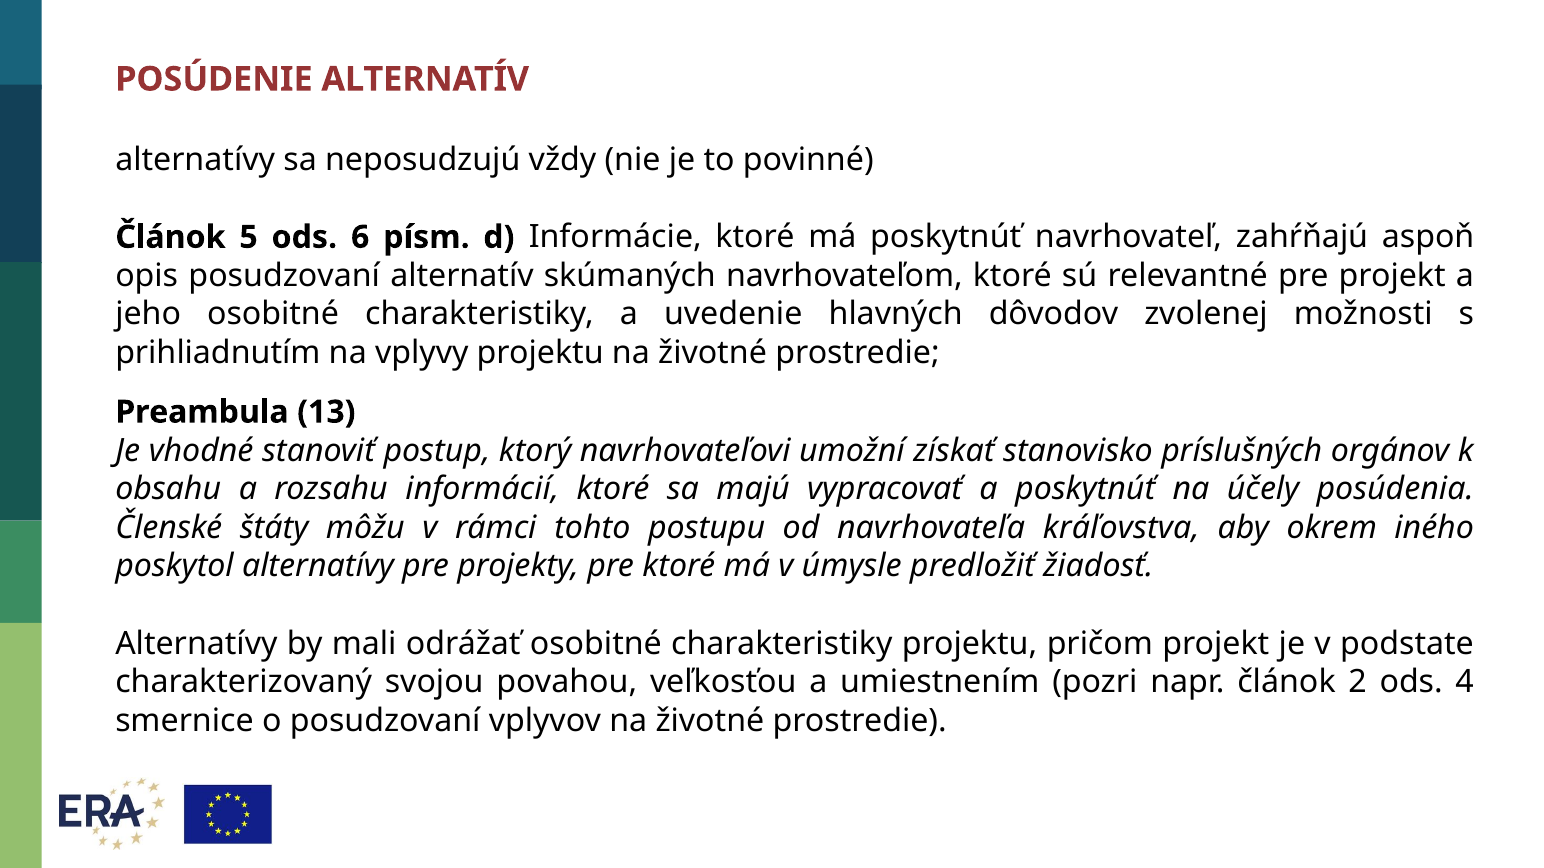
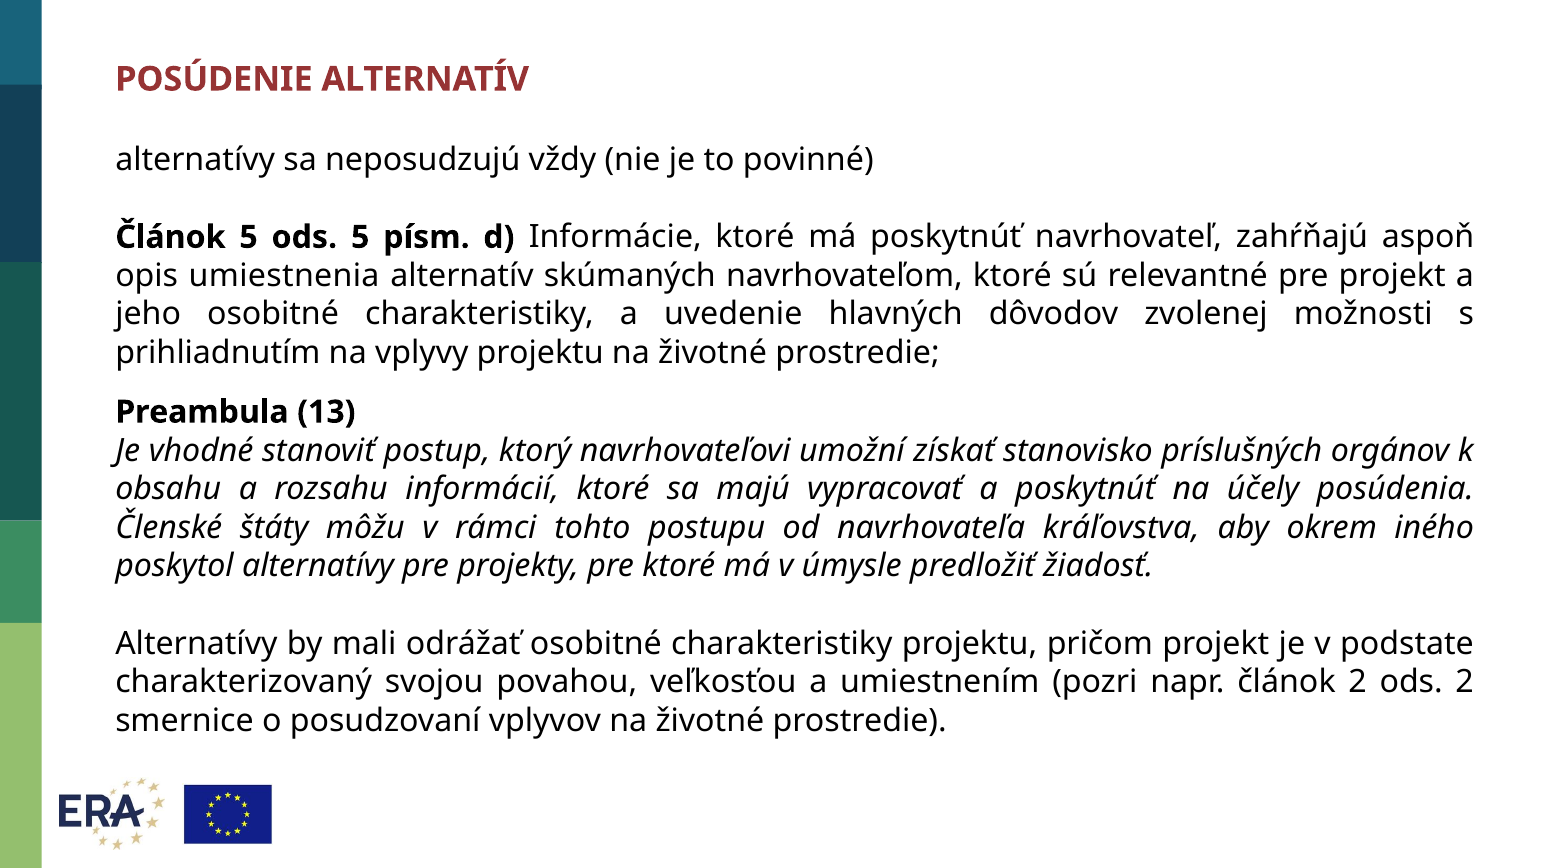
ods 6: 6 -> 5
opis posudzovaní: posudzovaní -> umiestnenia
ods 4: 4 -> 2
